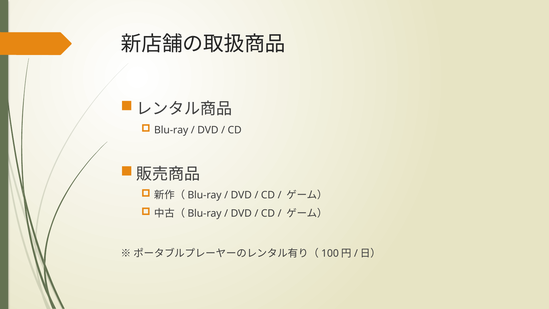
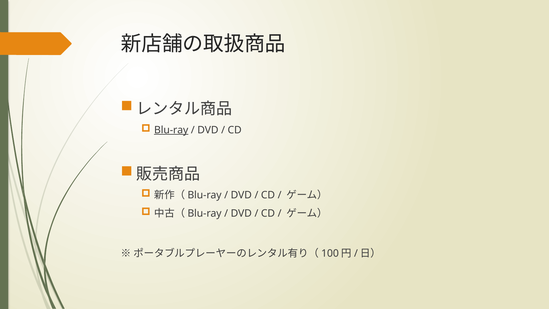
Blu-ray underline: none -> present
